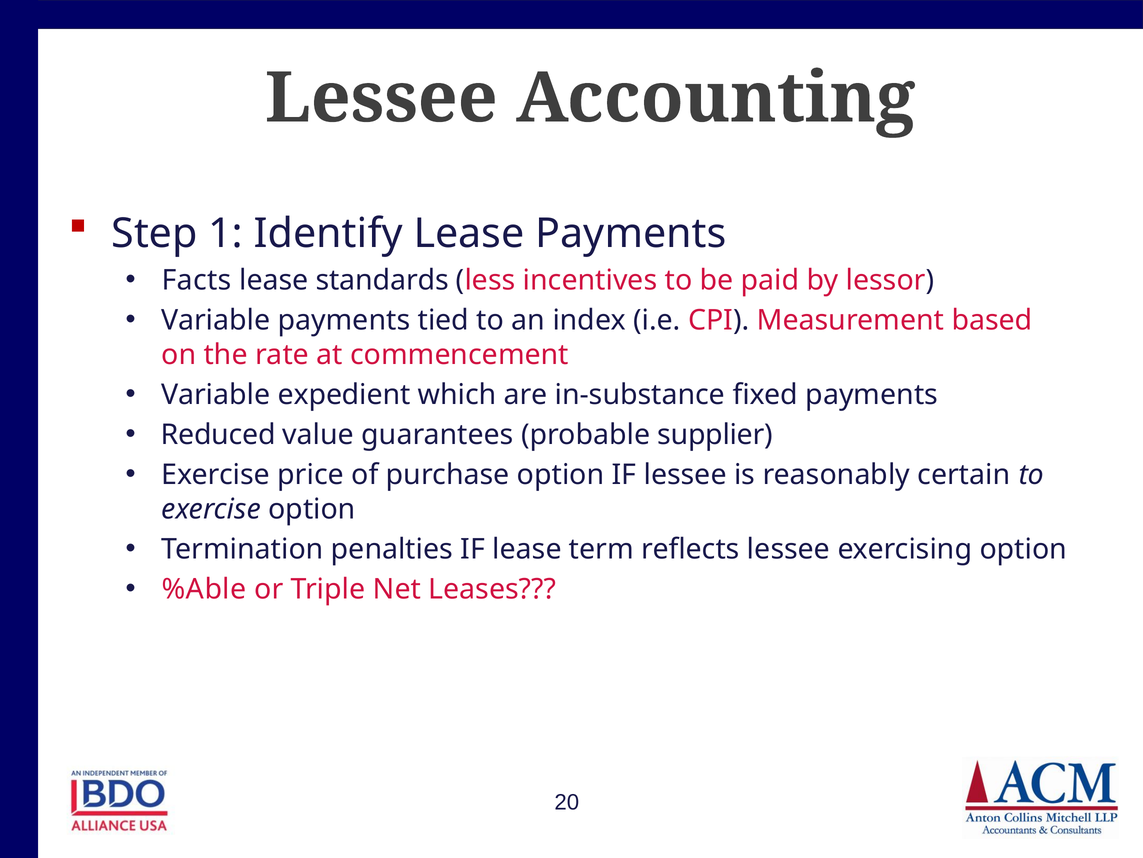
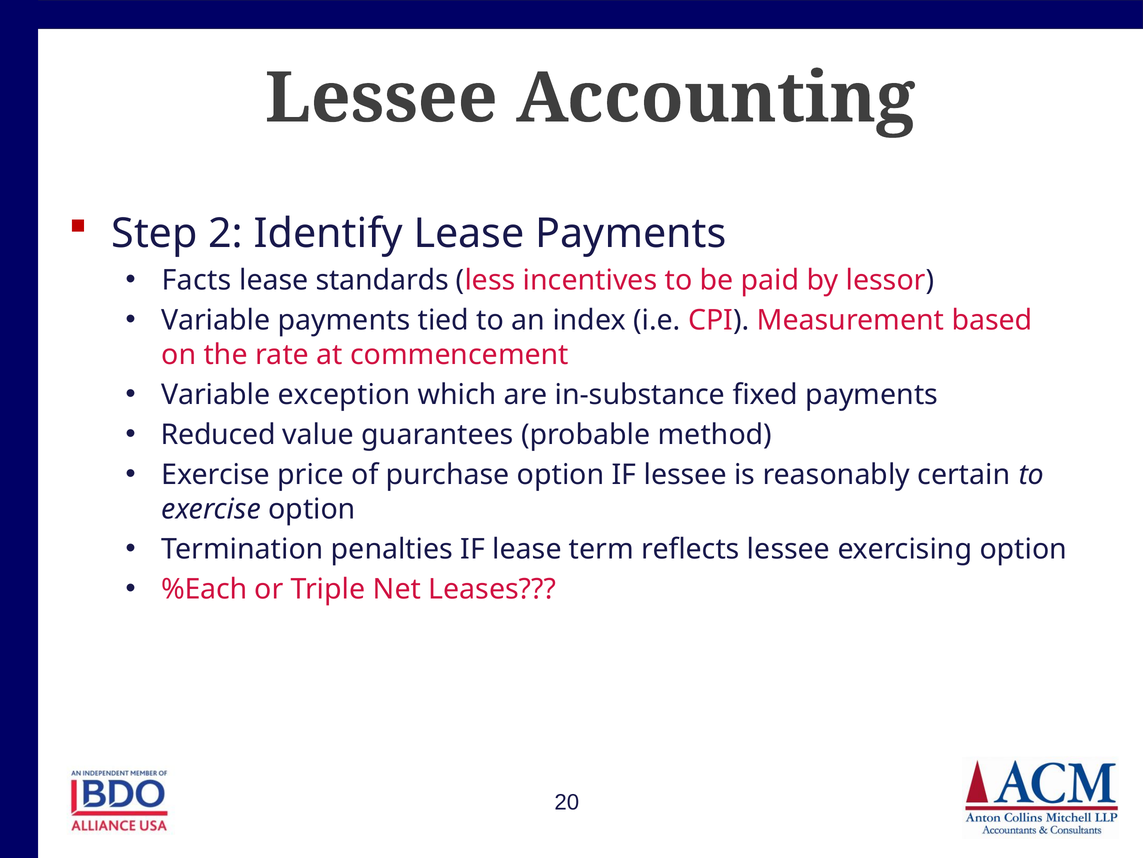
1: 1 -> 2
expedient: expedient -> exception
supplier: supplier -> method
%Able: %Able -> %Each
